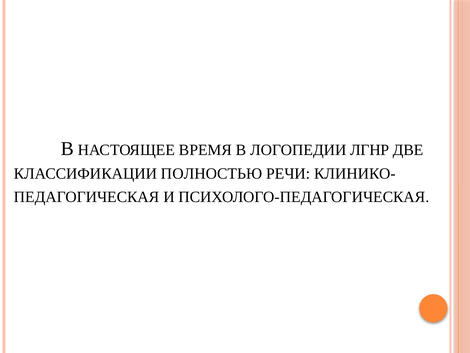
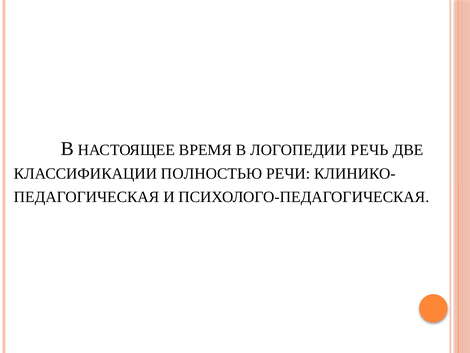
ЛГНР: ЛГНР -> РЕЧЬ
